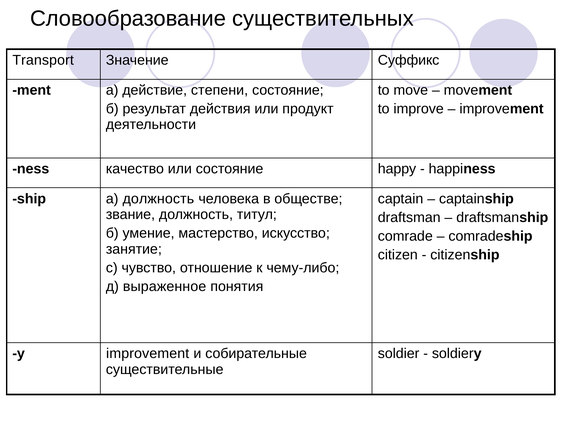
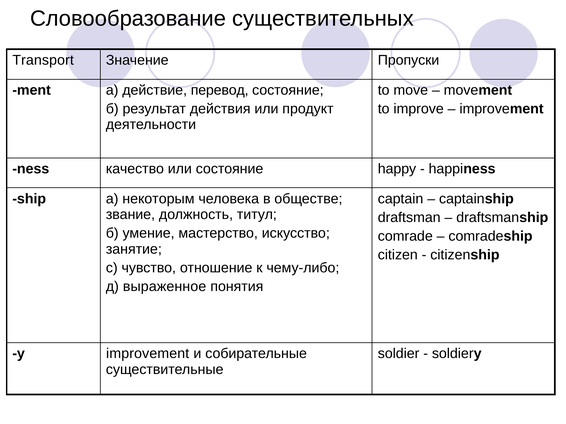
Суффикс: Суффикс -> Пропуски
степени: степени -> перевод
а должность: должность -> некоторым
